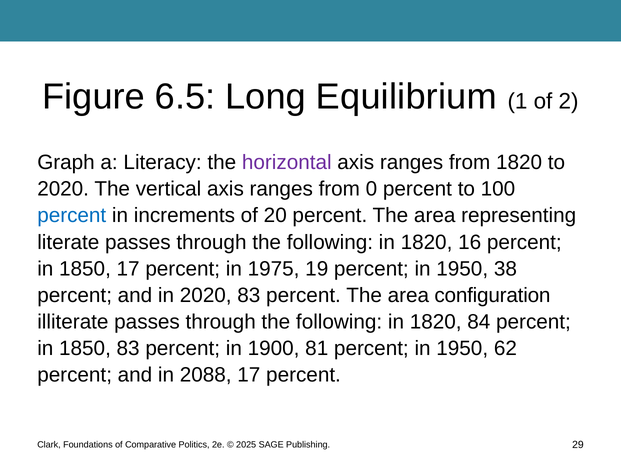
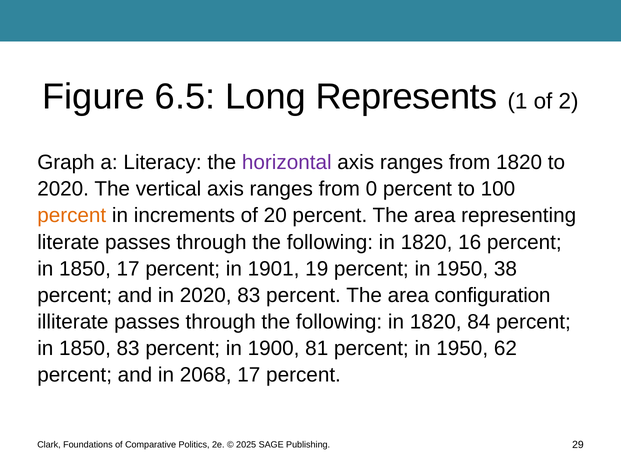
Equilibrium: Equilibrium -> Represents
percent at (72, 215) colour: blue -> orange
1975: 1975 -> 1901
2088: 2088 -> 2068
